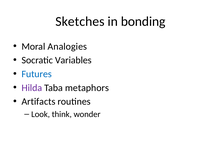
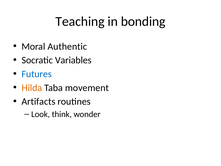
Sketches: Sketches -> Teaching
Analogies: Analogies -> Authentic
Hilda colour: purple -> orange
metaphors: metaphors -> movement
